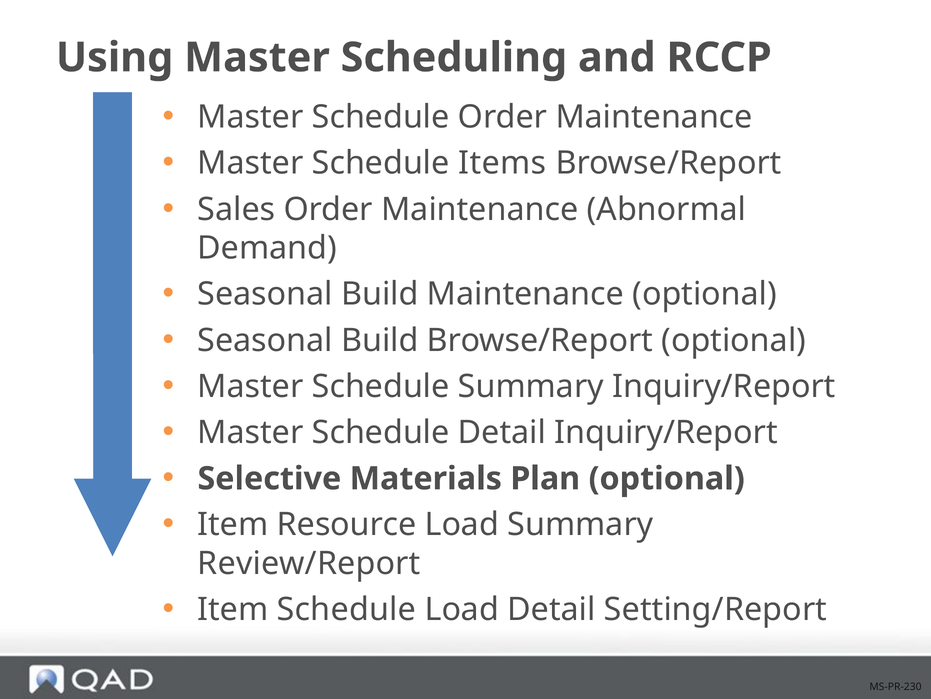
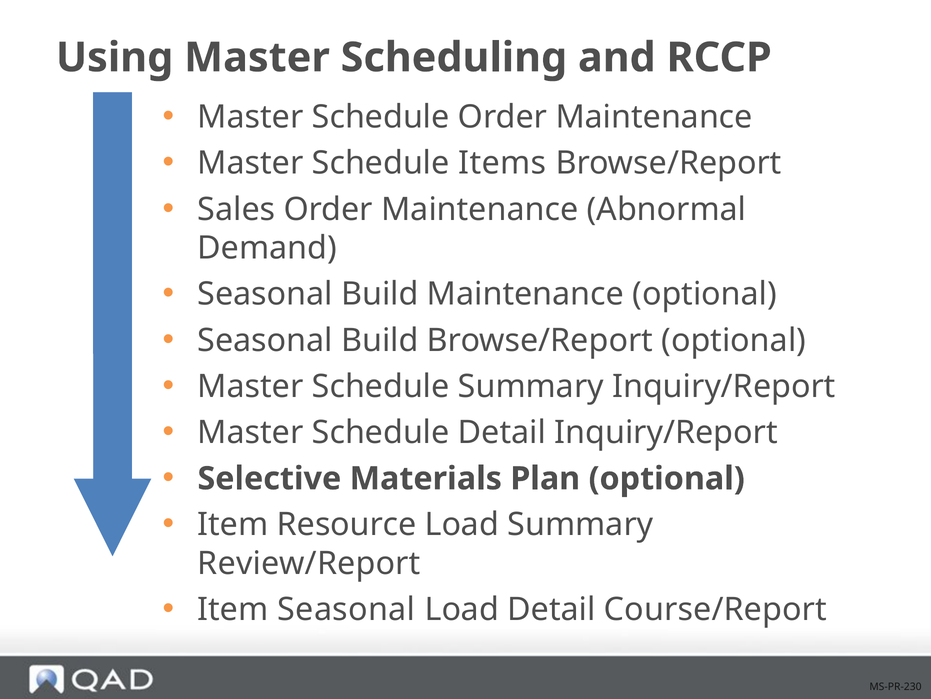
Item Schedule: Schedule -> Seasonal
Setting/Report: Setting/Report -> Course/Report
